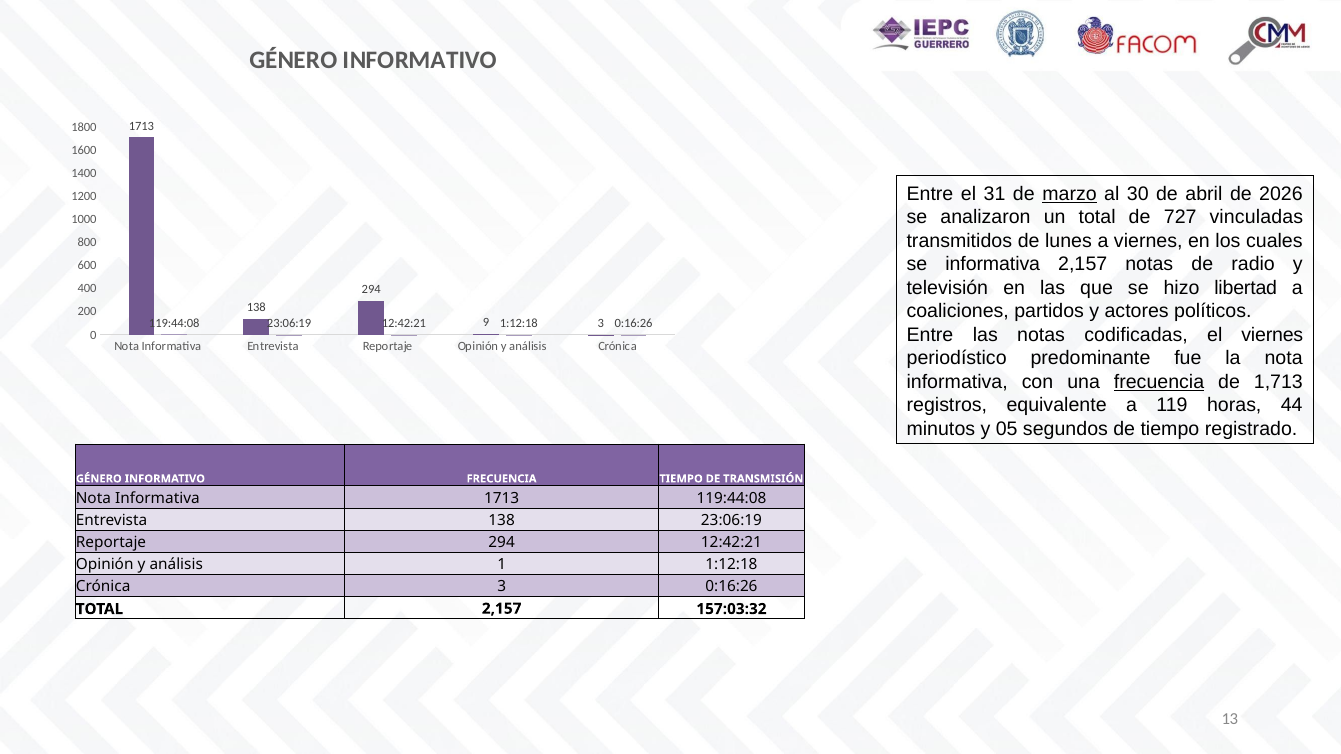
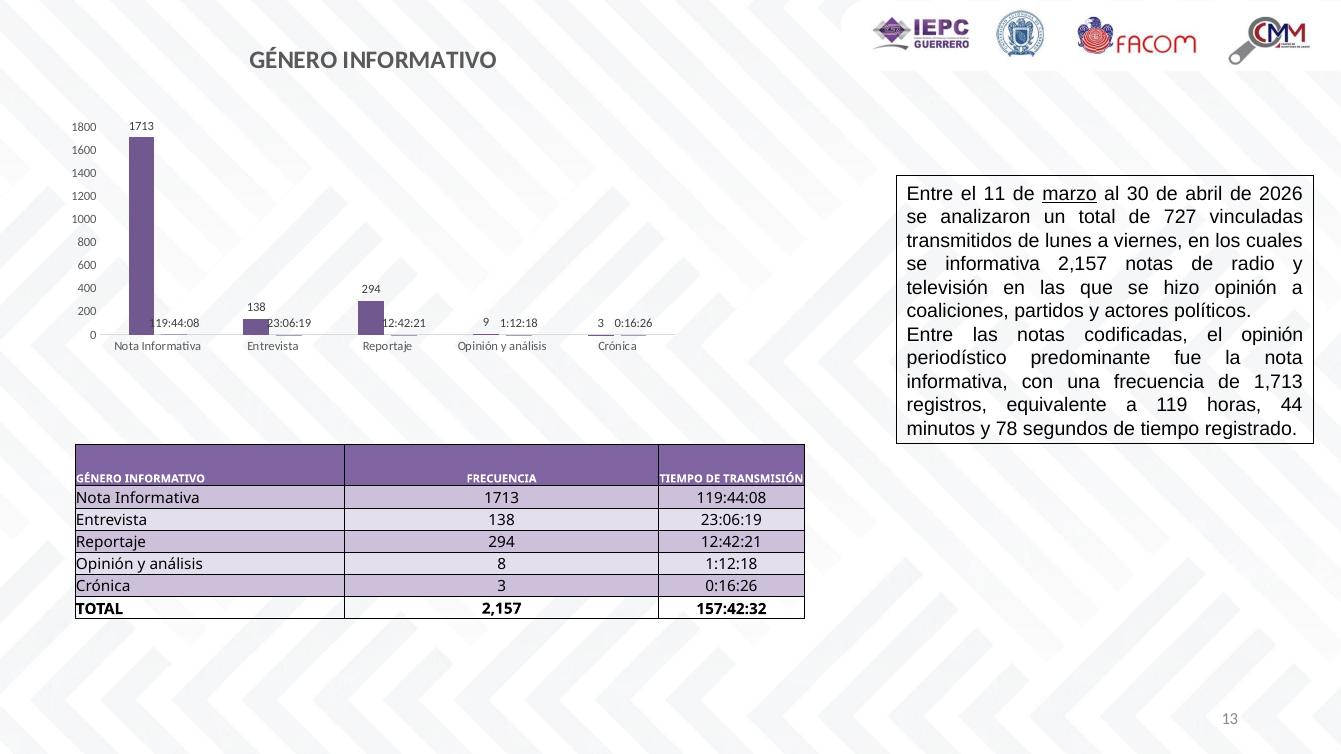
31: 31 -> 11
hizo libertad: libertad -> opinión
el viernes: viernes -> opinión
frecuencia at (1159, 382) underline: present -> none
05: 05 -> 78
1: 1 -> 8
157:03:32: 157:03:32 -> 157:42:32
